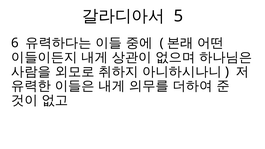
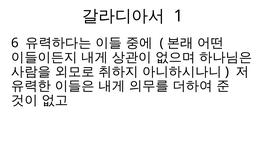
5: 5 -> 1
